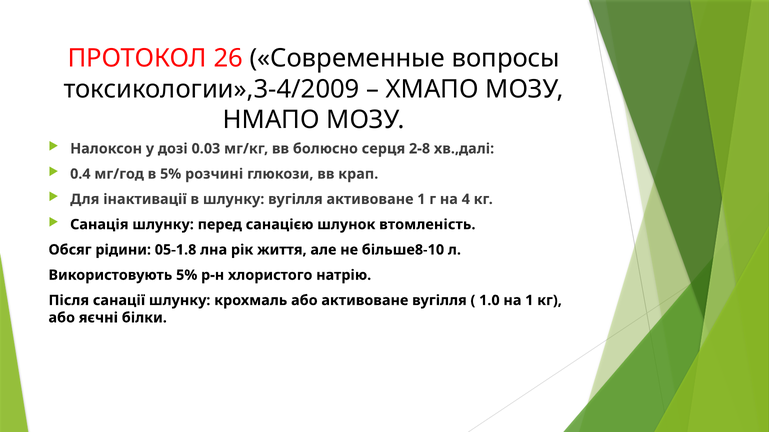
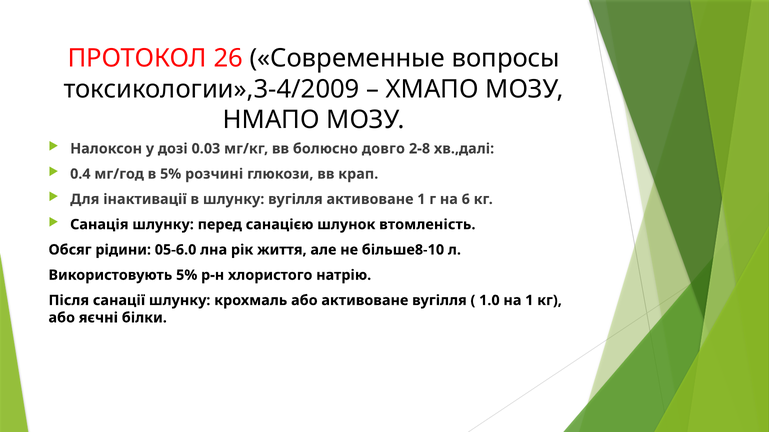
серця: серця -> довго
4: 4 -> 6
05-1.8: 05-1.8 -> 05-6.0
